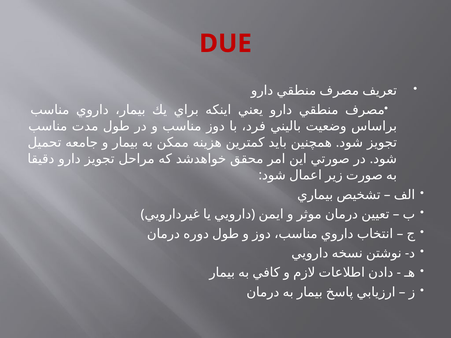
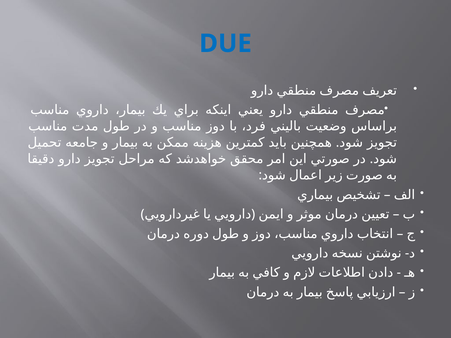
DUE colour: red -> blue
